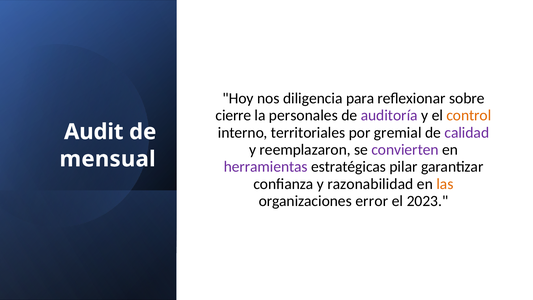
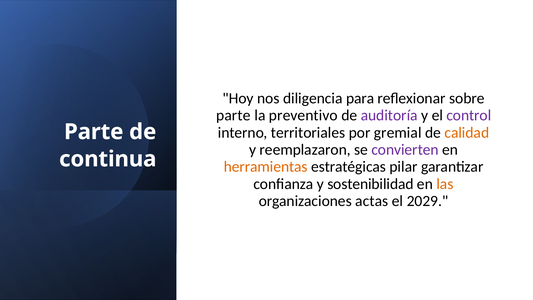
cierre at (233, 115): cierre -> parte
personales: personales -> preventivo
control colour: orange -> purple
calidad colour: purple -> orange
Audit at (94, 132): Audit -> Parte
mensual: mensual -> continua
herramientas colour: purple -> orange
razonabilidad: razonabilidad -> sostenibilidad
error: error -> actas
2023: 2023 -> 2029
